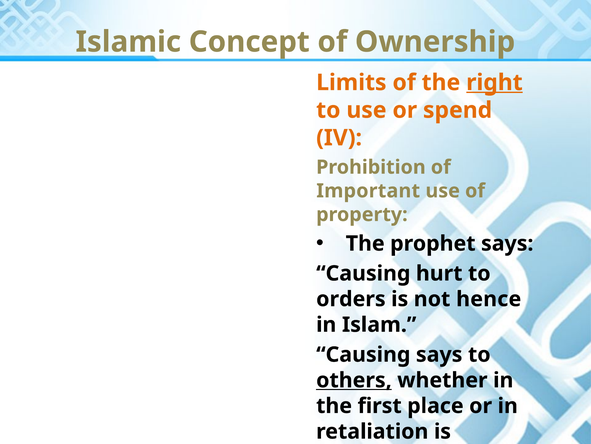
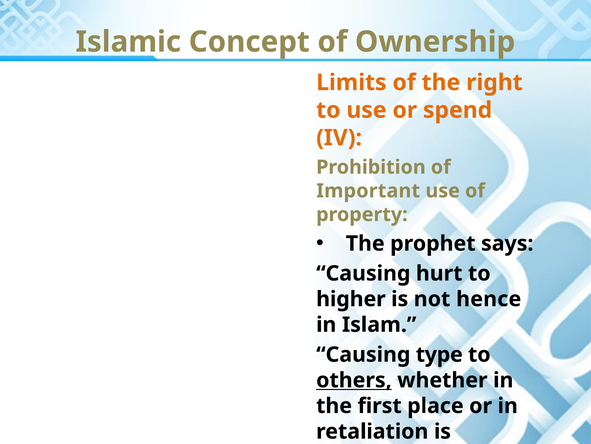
right underline: present -> none
orders: orders -> higher
Causing says: says -> type
